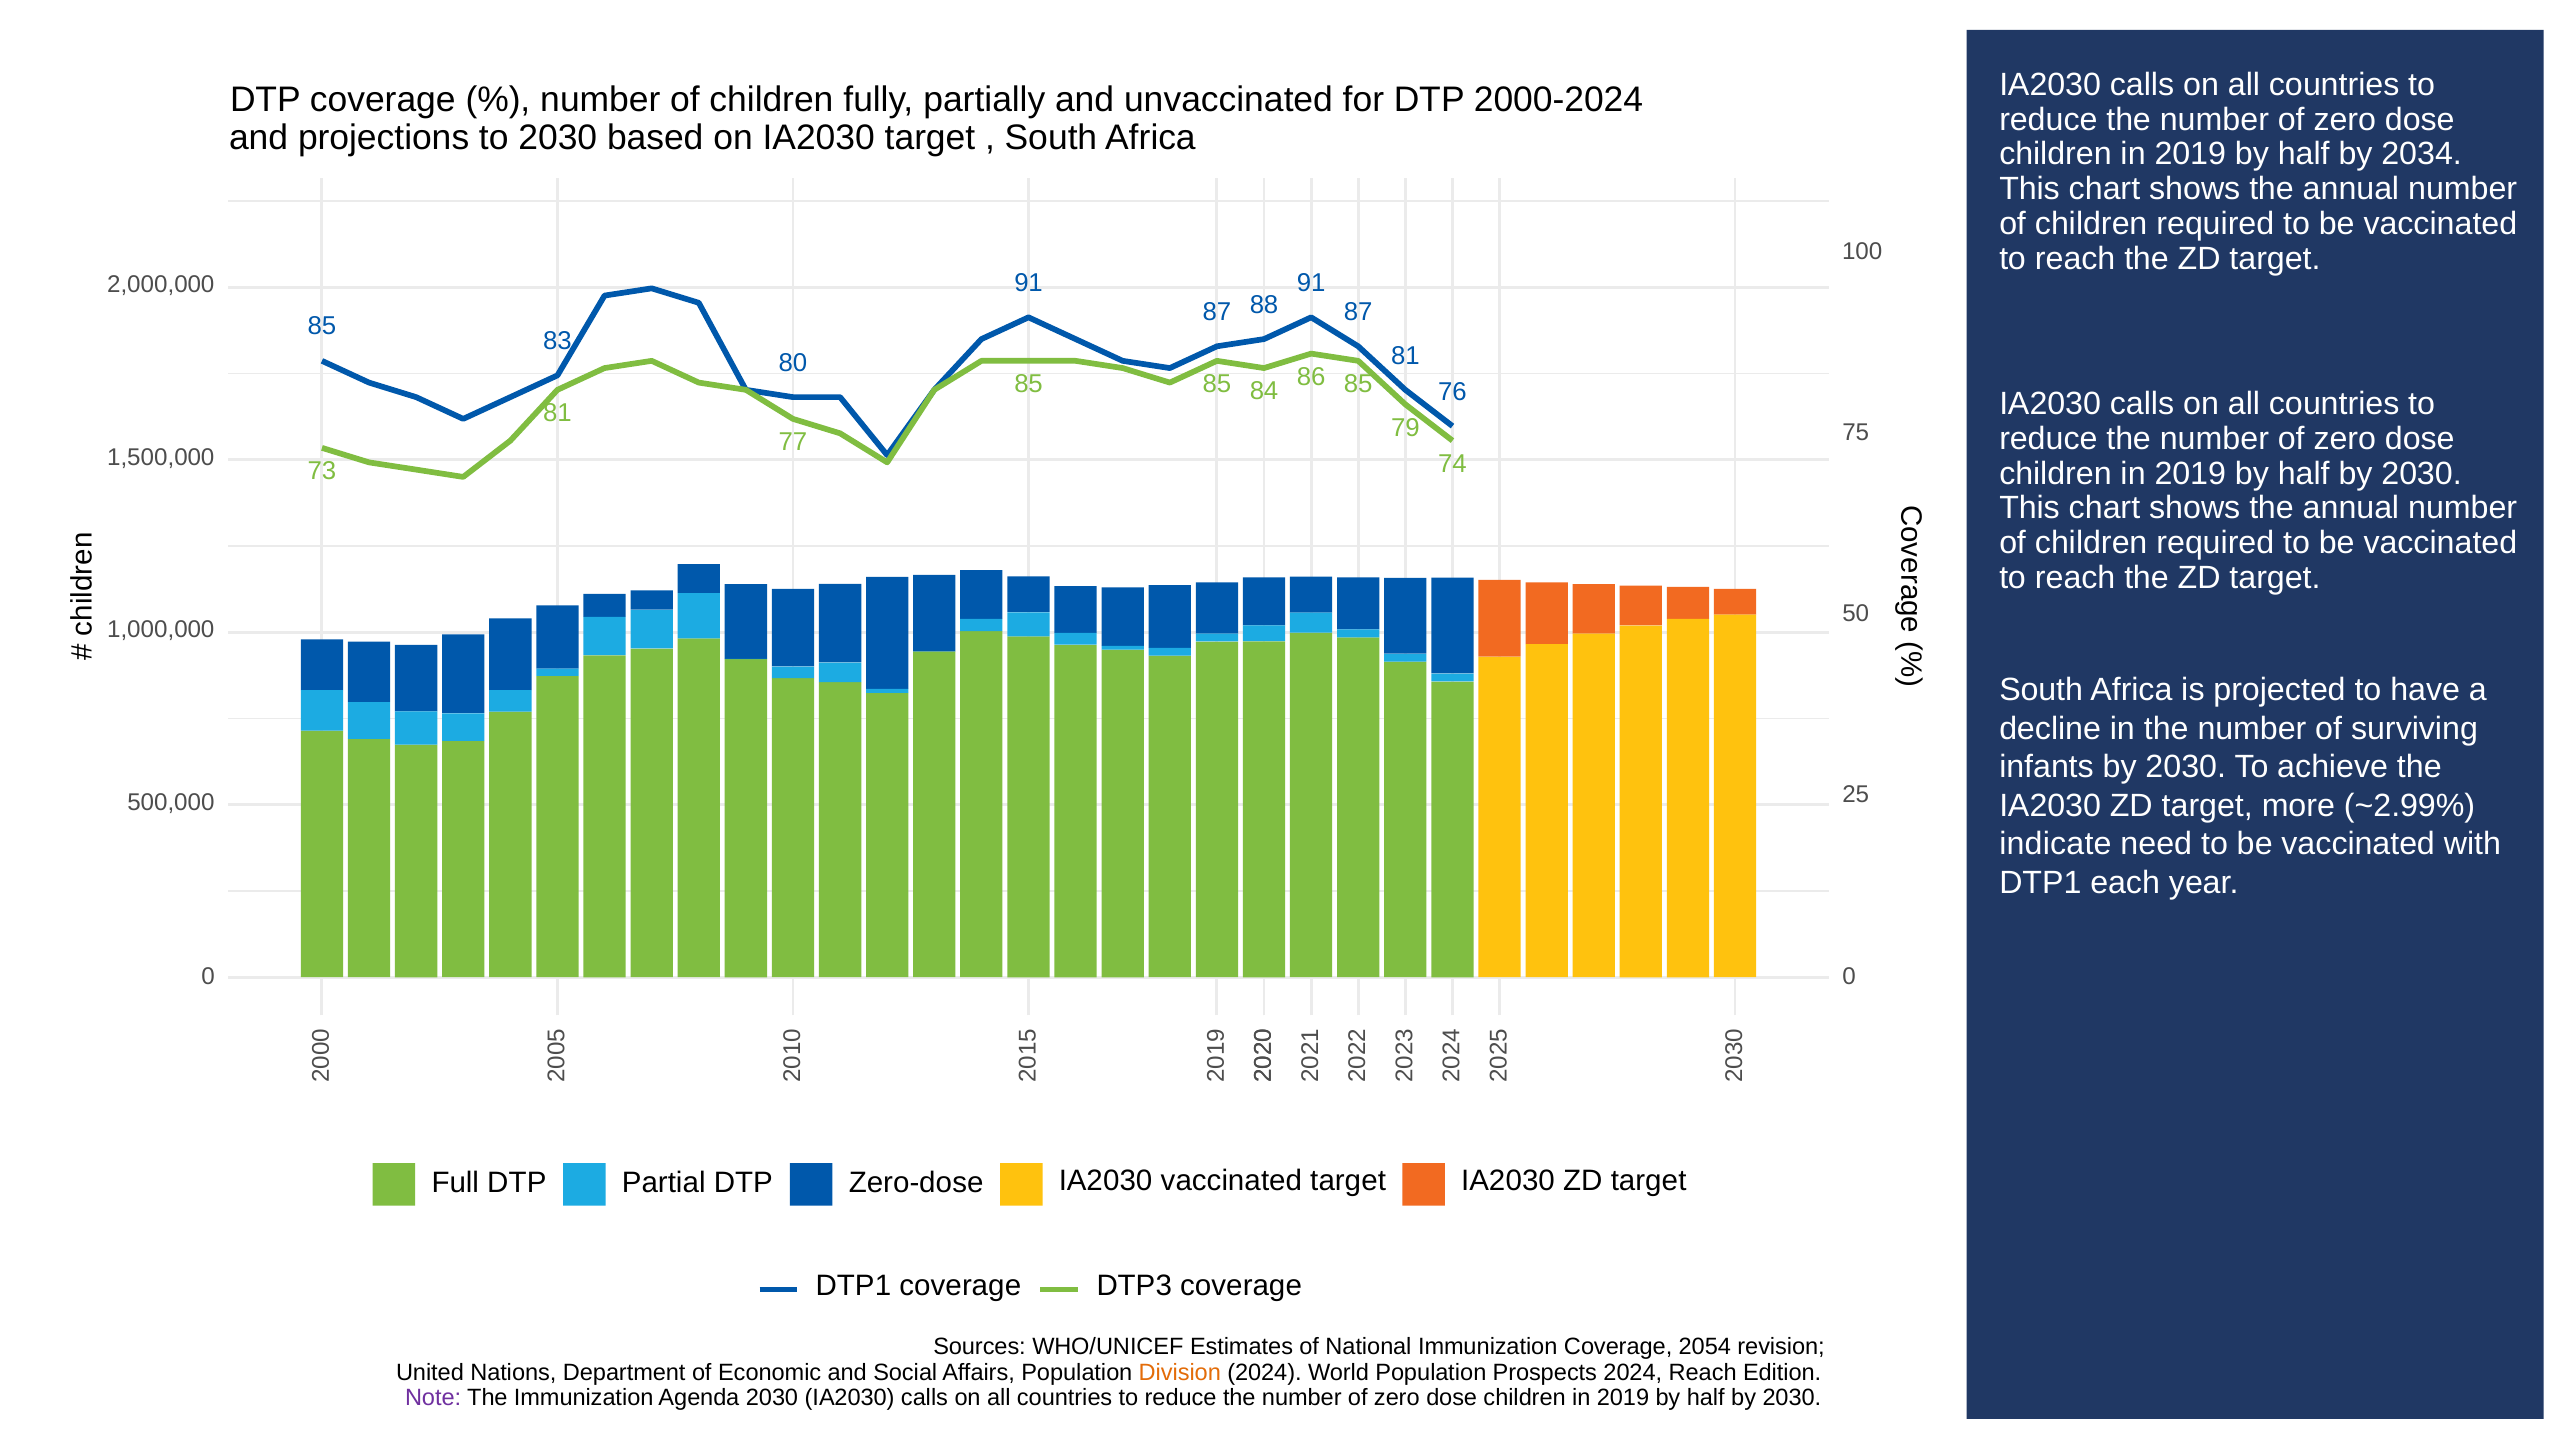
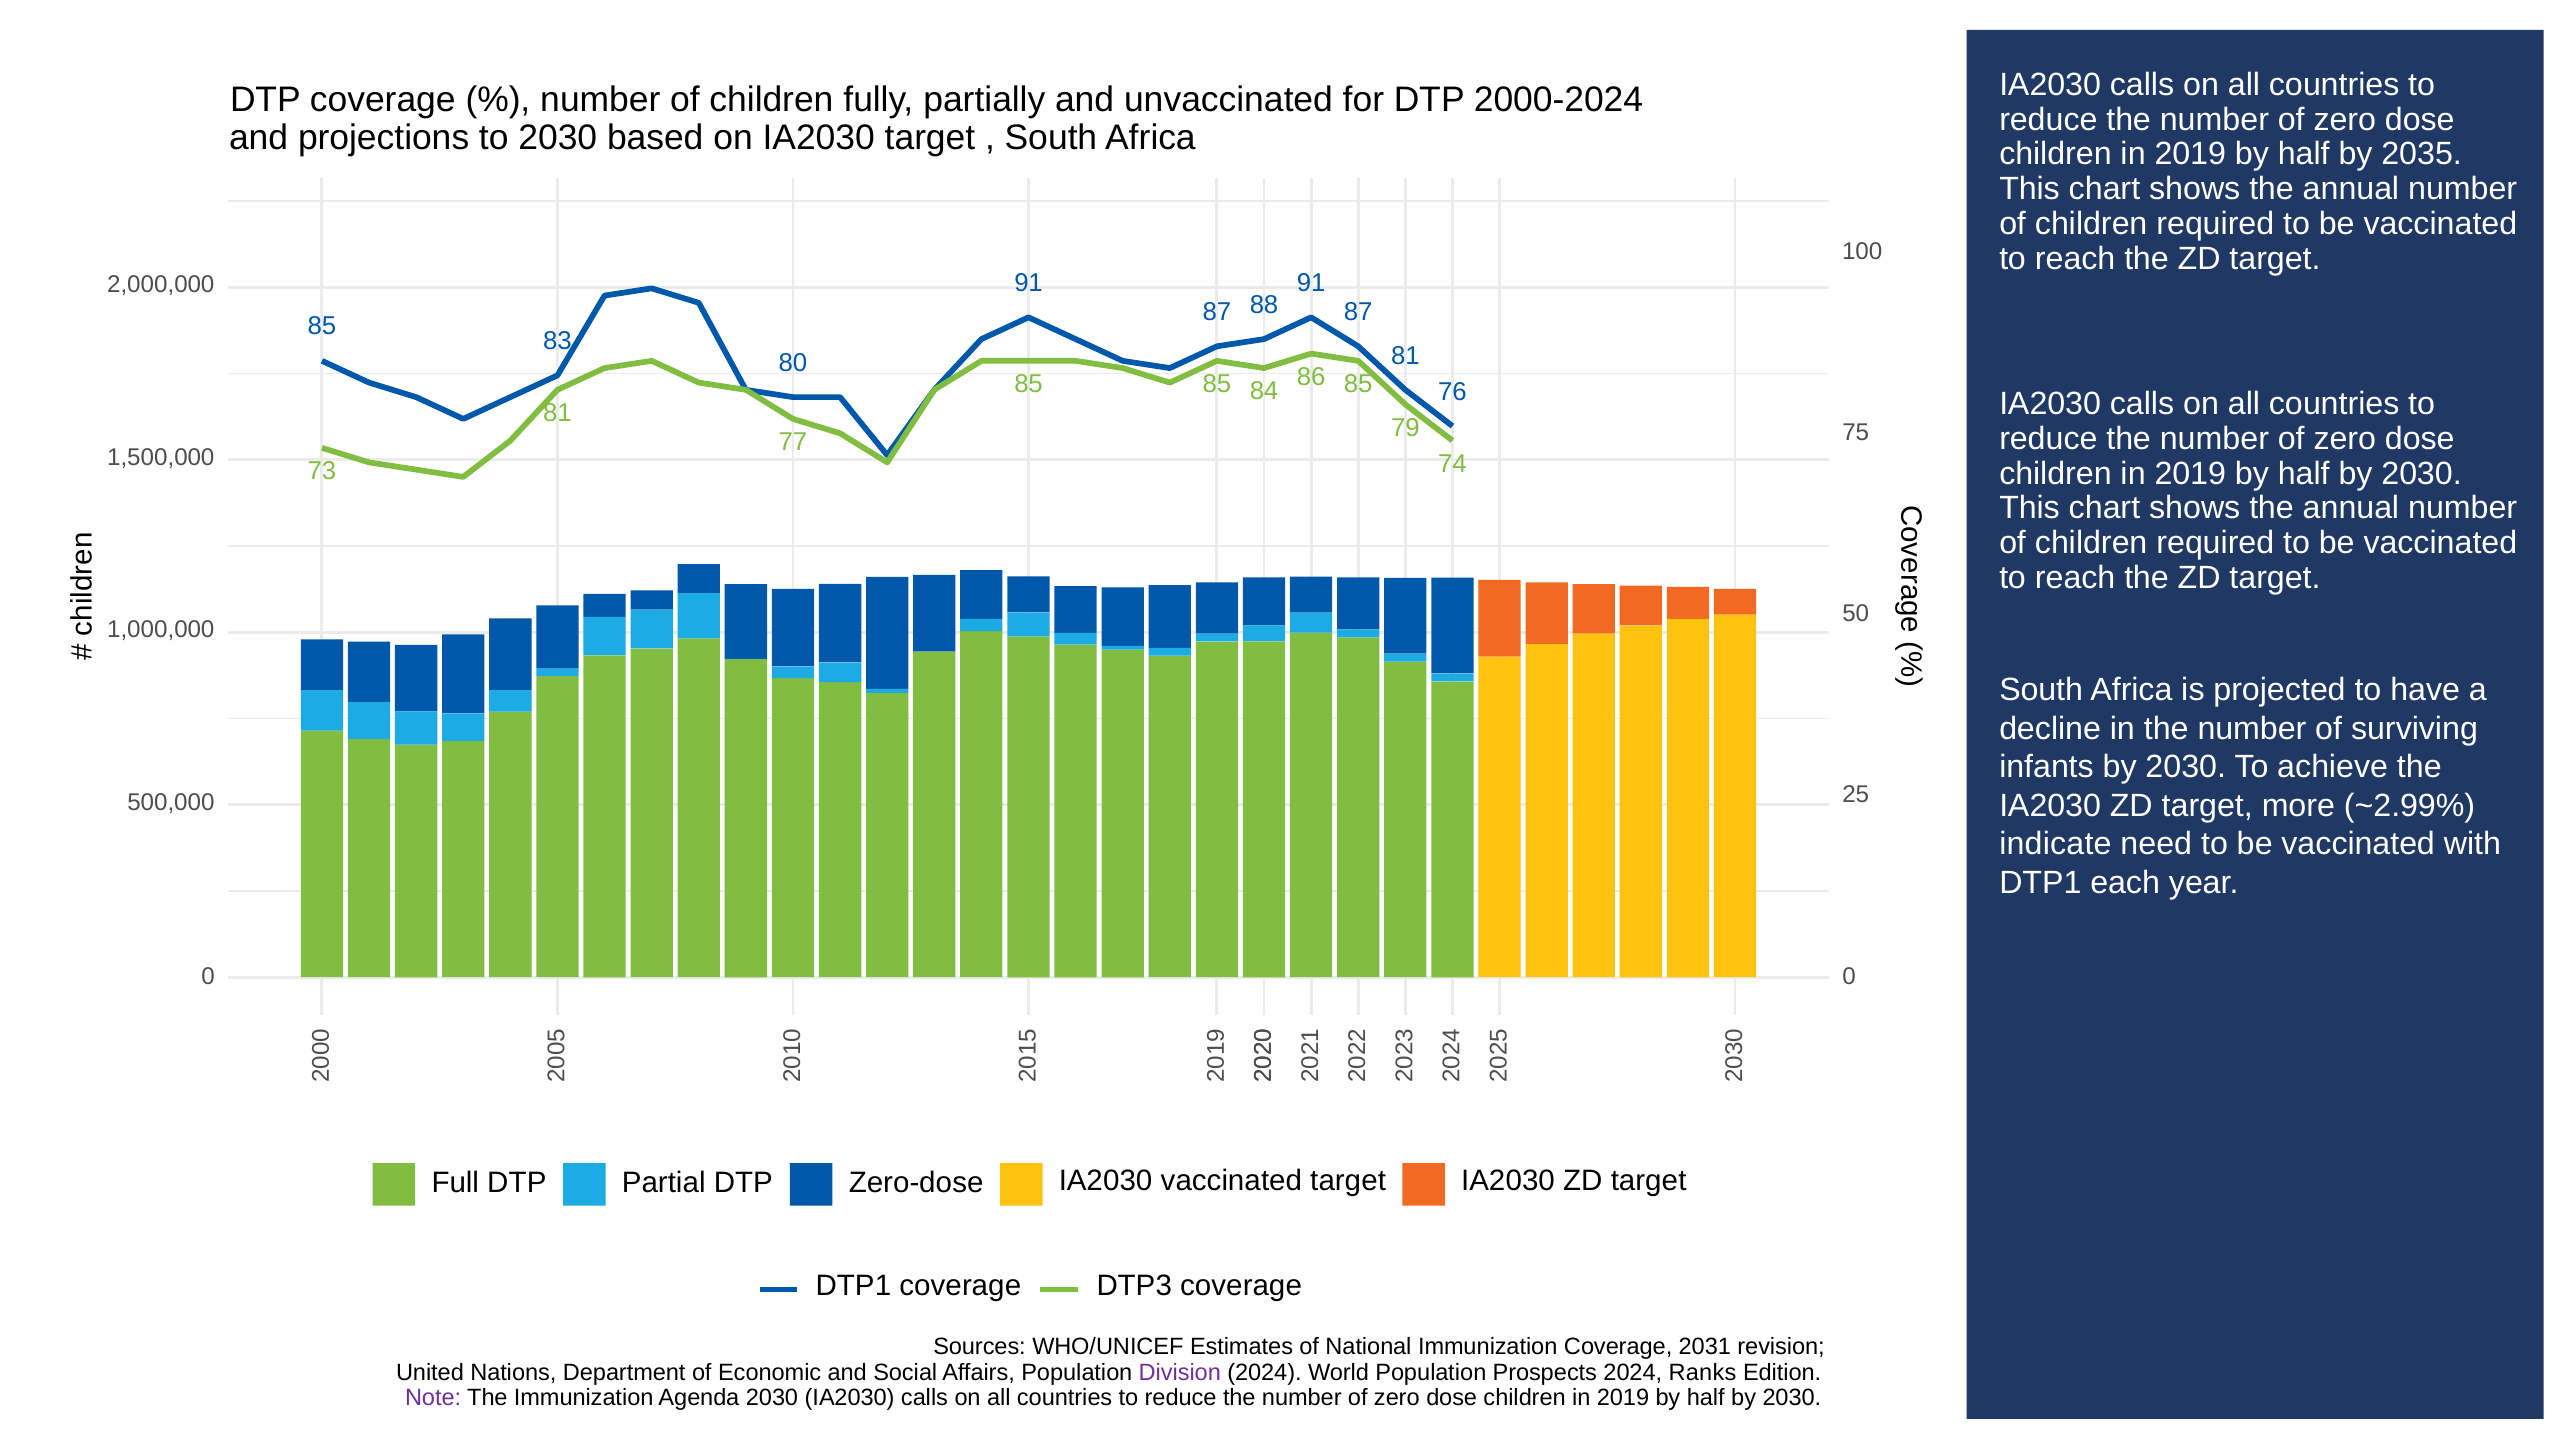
2034: 2034 -> 2035
2054: 2054 -> 2031
Division colour: orange -> purple
2024 Reach: Reach -> Ranks
